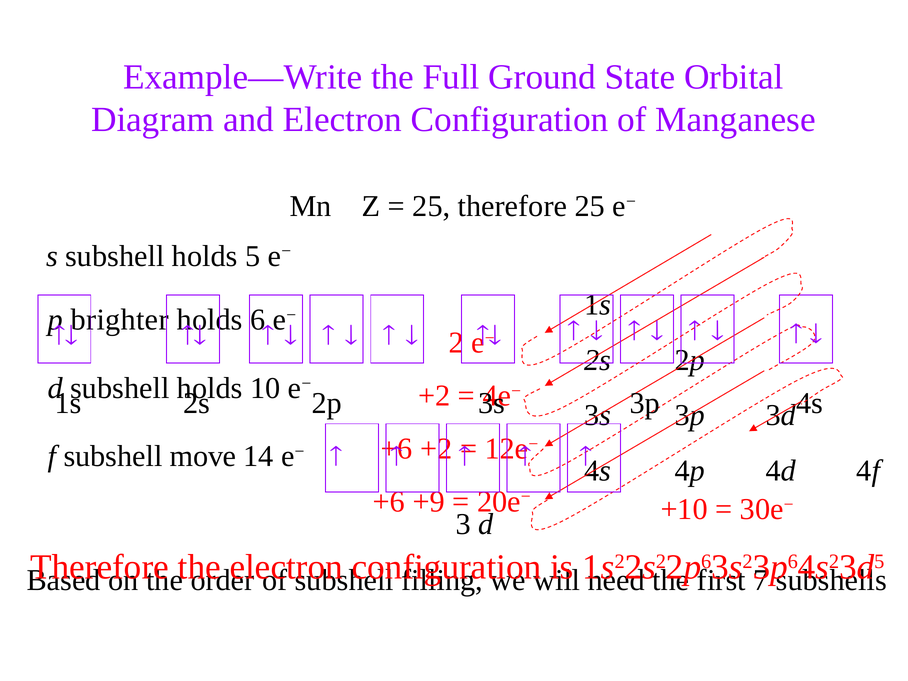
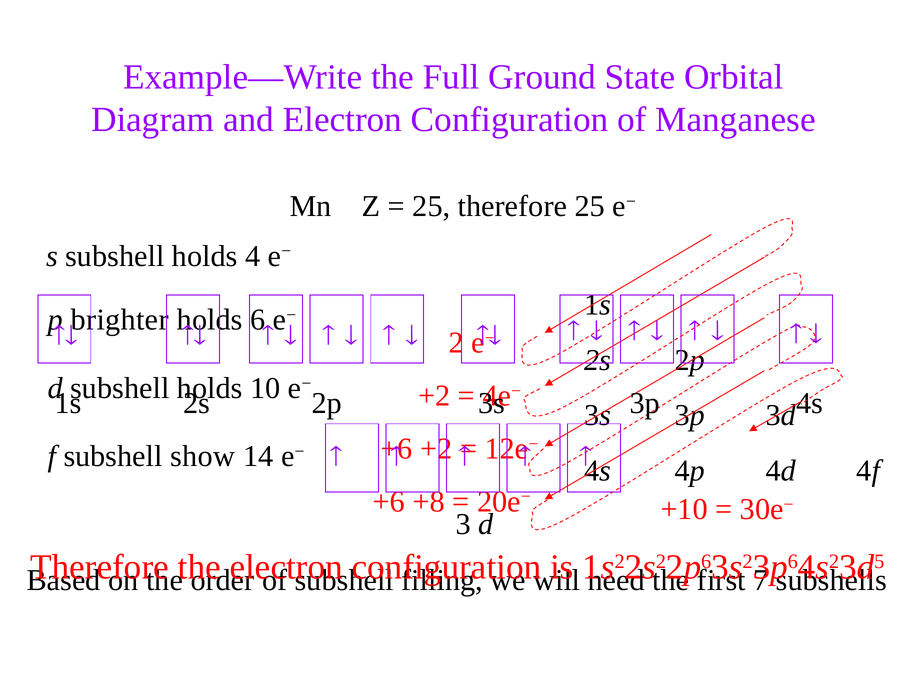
5: 5 -> 4
move: move -> show
+9: +9 -> +8
